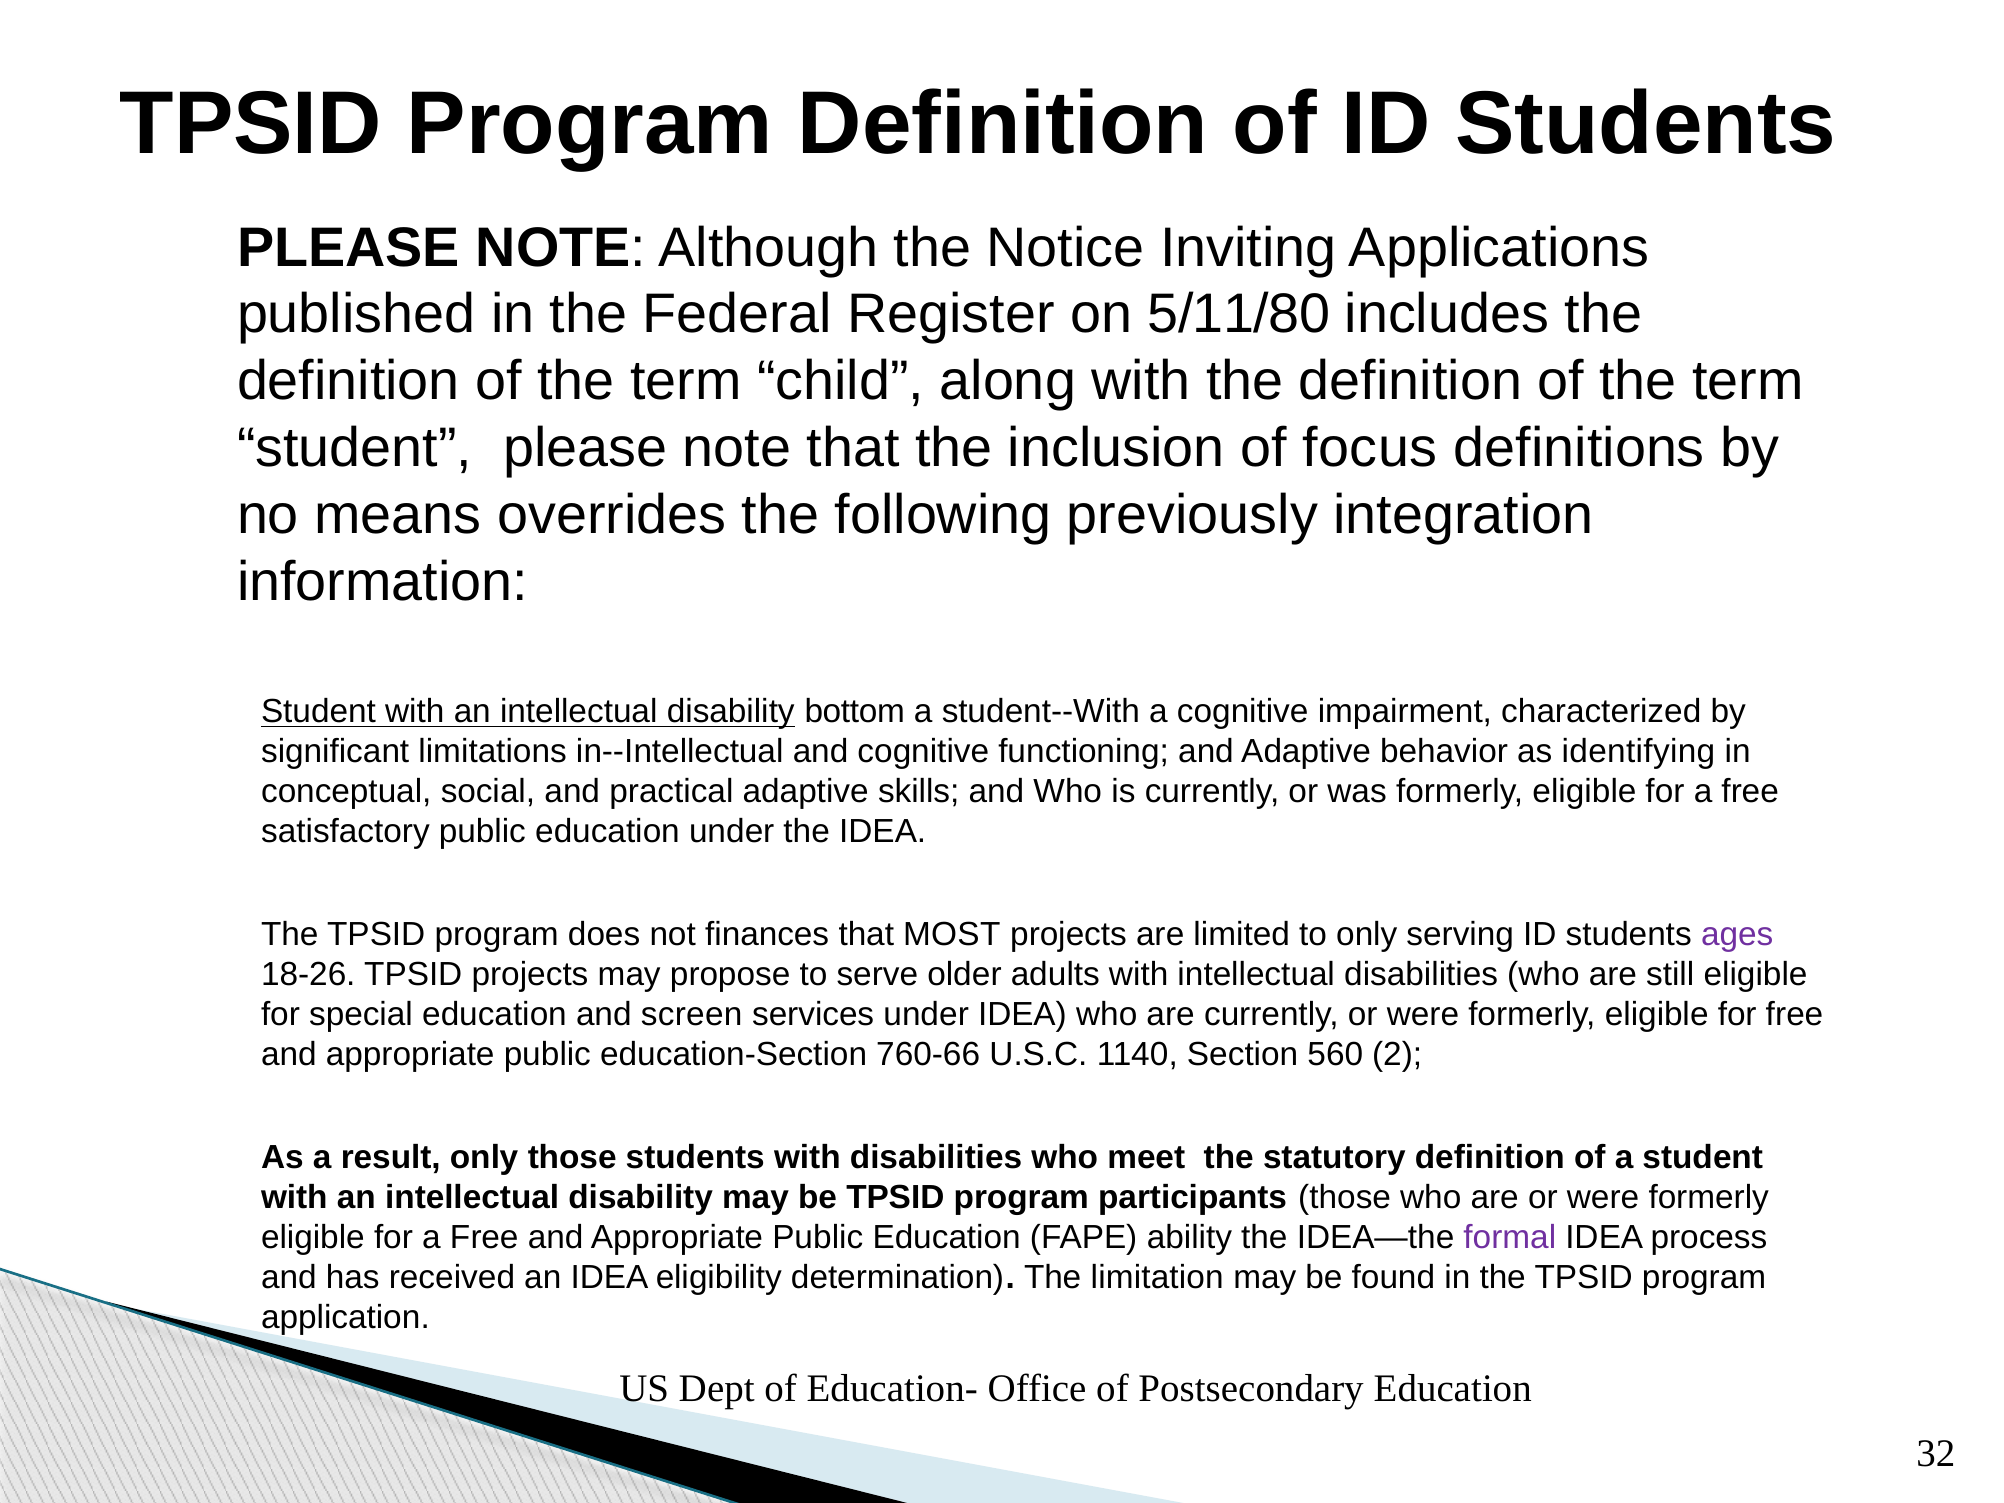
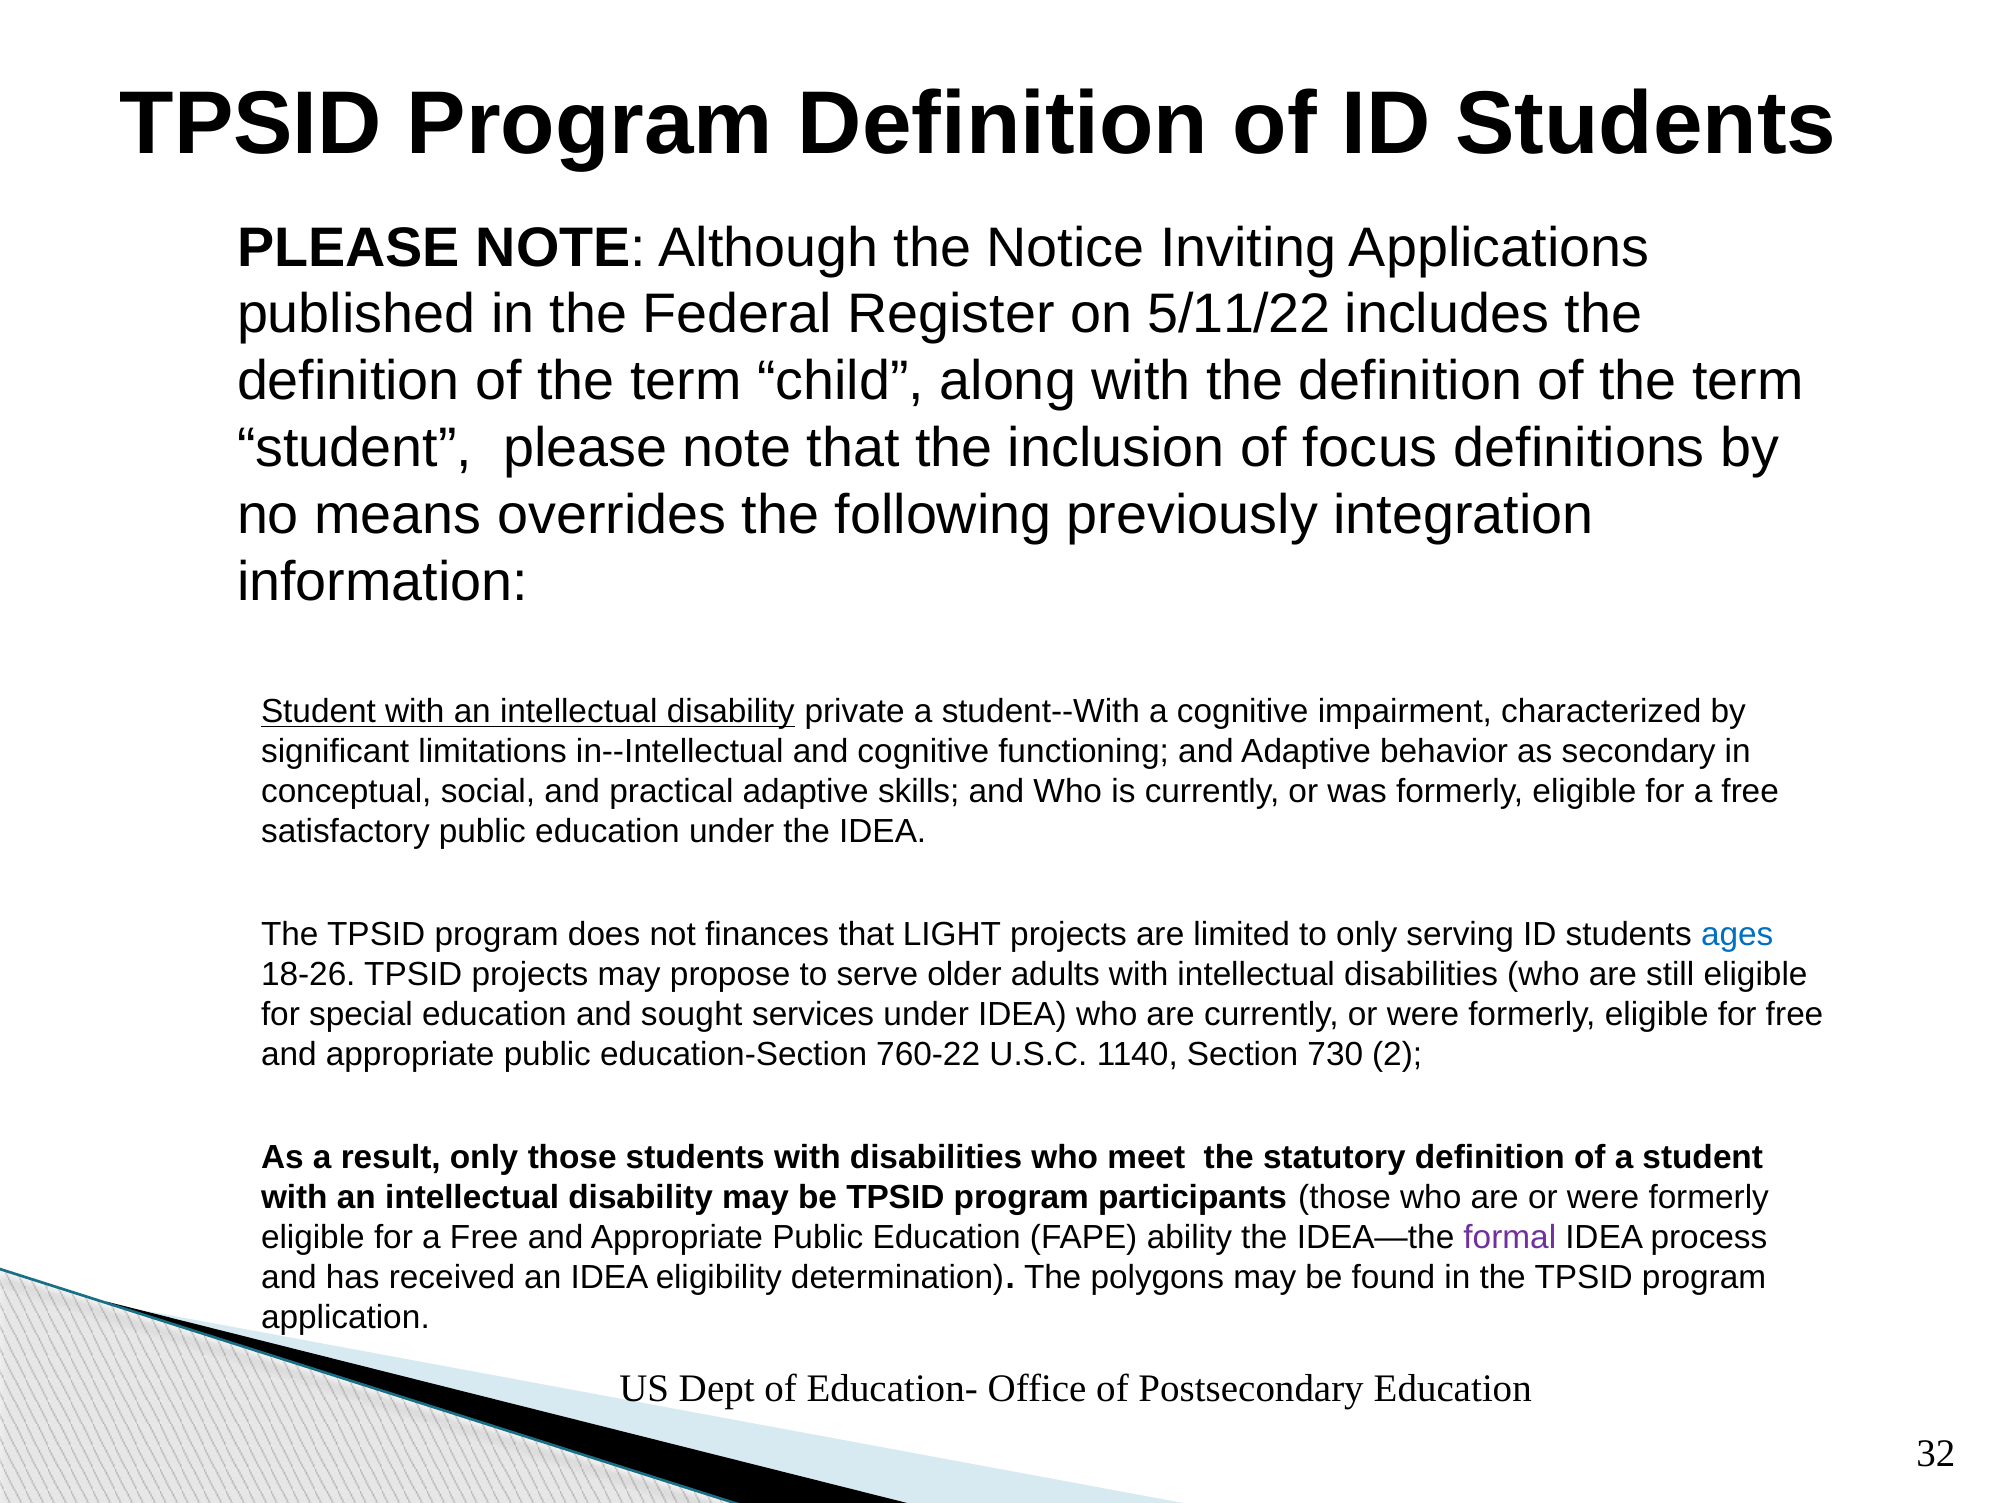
5/11/80: 5/11/80 -> 5/11/22
bottom: bottom -> private
identifying: identifying -> secondary
MOST: MOST -> LIGHT
ages colour: purple -> blue
screen: screen -> sought
760-66: 760-66 -> 760-22
560: 560 -> 730
limitation: limitation -> polygons
